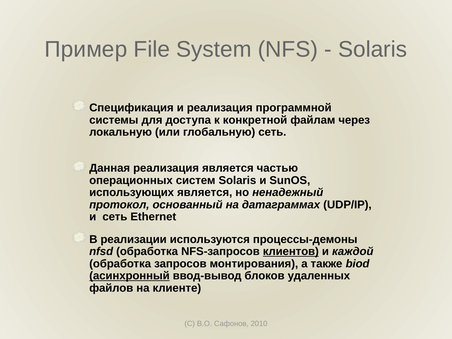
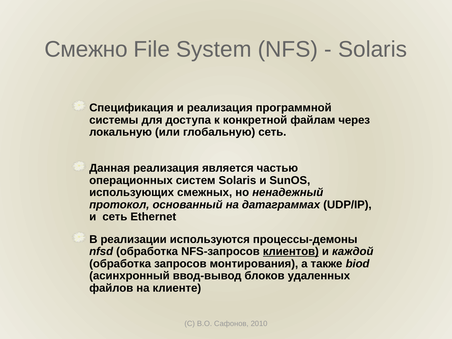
Пример: Пример -> Смежно
использующих является: является -> смежных
асинхронный underline: present -> none
